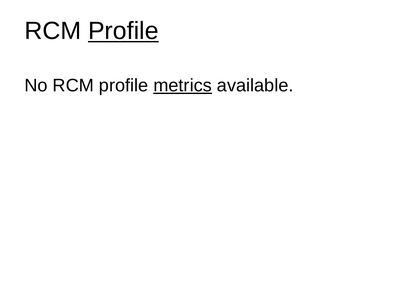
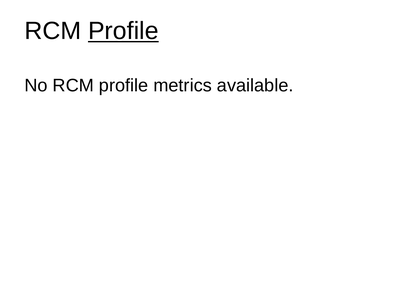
metrics underline: present -> none
